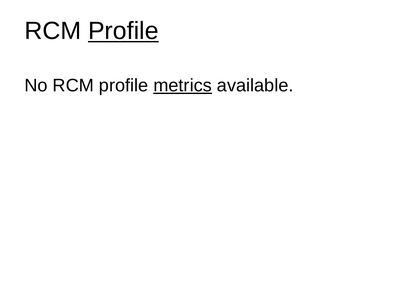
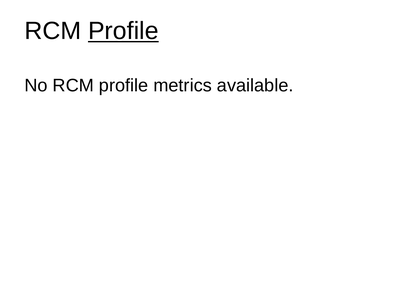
metrics underline: present -> none
